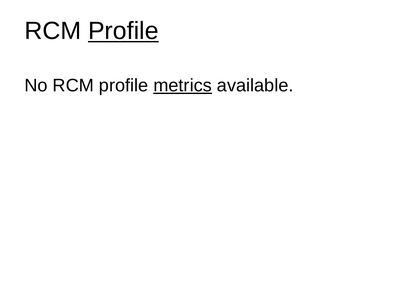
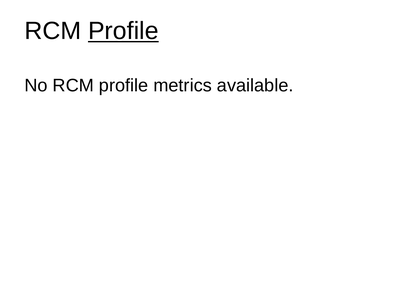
metrics underline: present -> none
